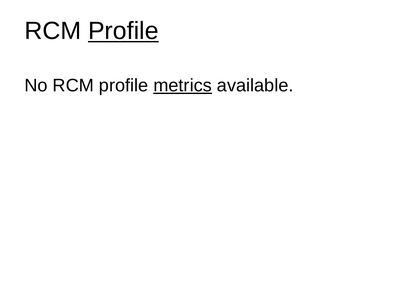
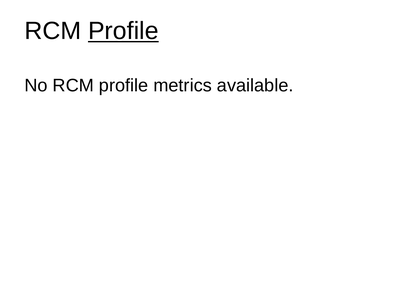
metrics underline: present -> none
